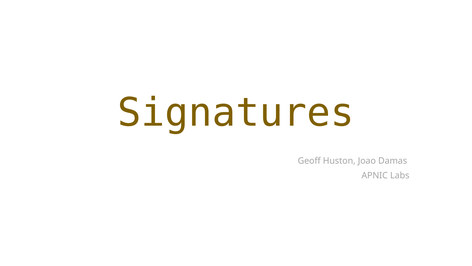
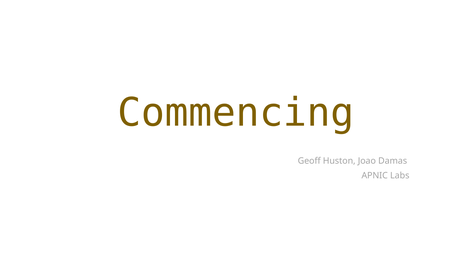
Signatures: Signatures -> Commencing
